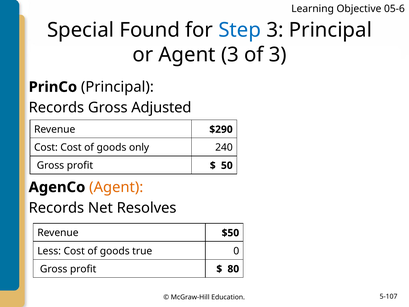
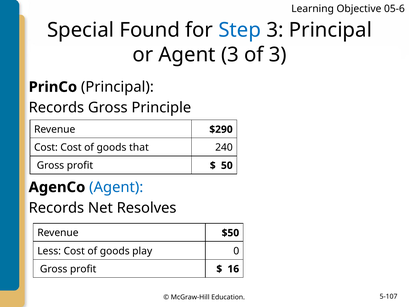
Adjusted: Adjusted -> Principle
only: only -> that
Agent at (116, 187) colour: orange -> blue
true: true -> play
80: 80 -> 16
